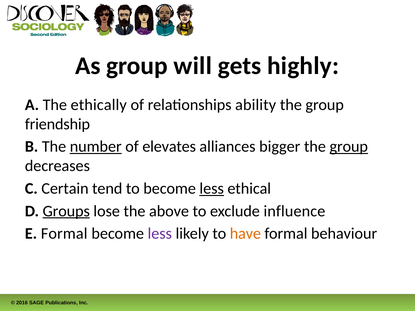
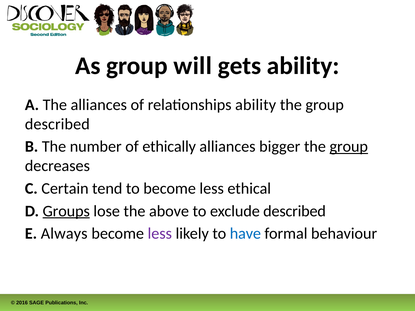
gets highly: highly -> ability
The ethically: ethically -> alliances
friendship at (57, 124): friendship -> described
number underline: present -> none
elevates: elevates -> ethically
less at (212, 189) underline: present -> none
exclude influence: influence -> described
E Formal: Formal -> Always
have colour: orange -> blue
